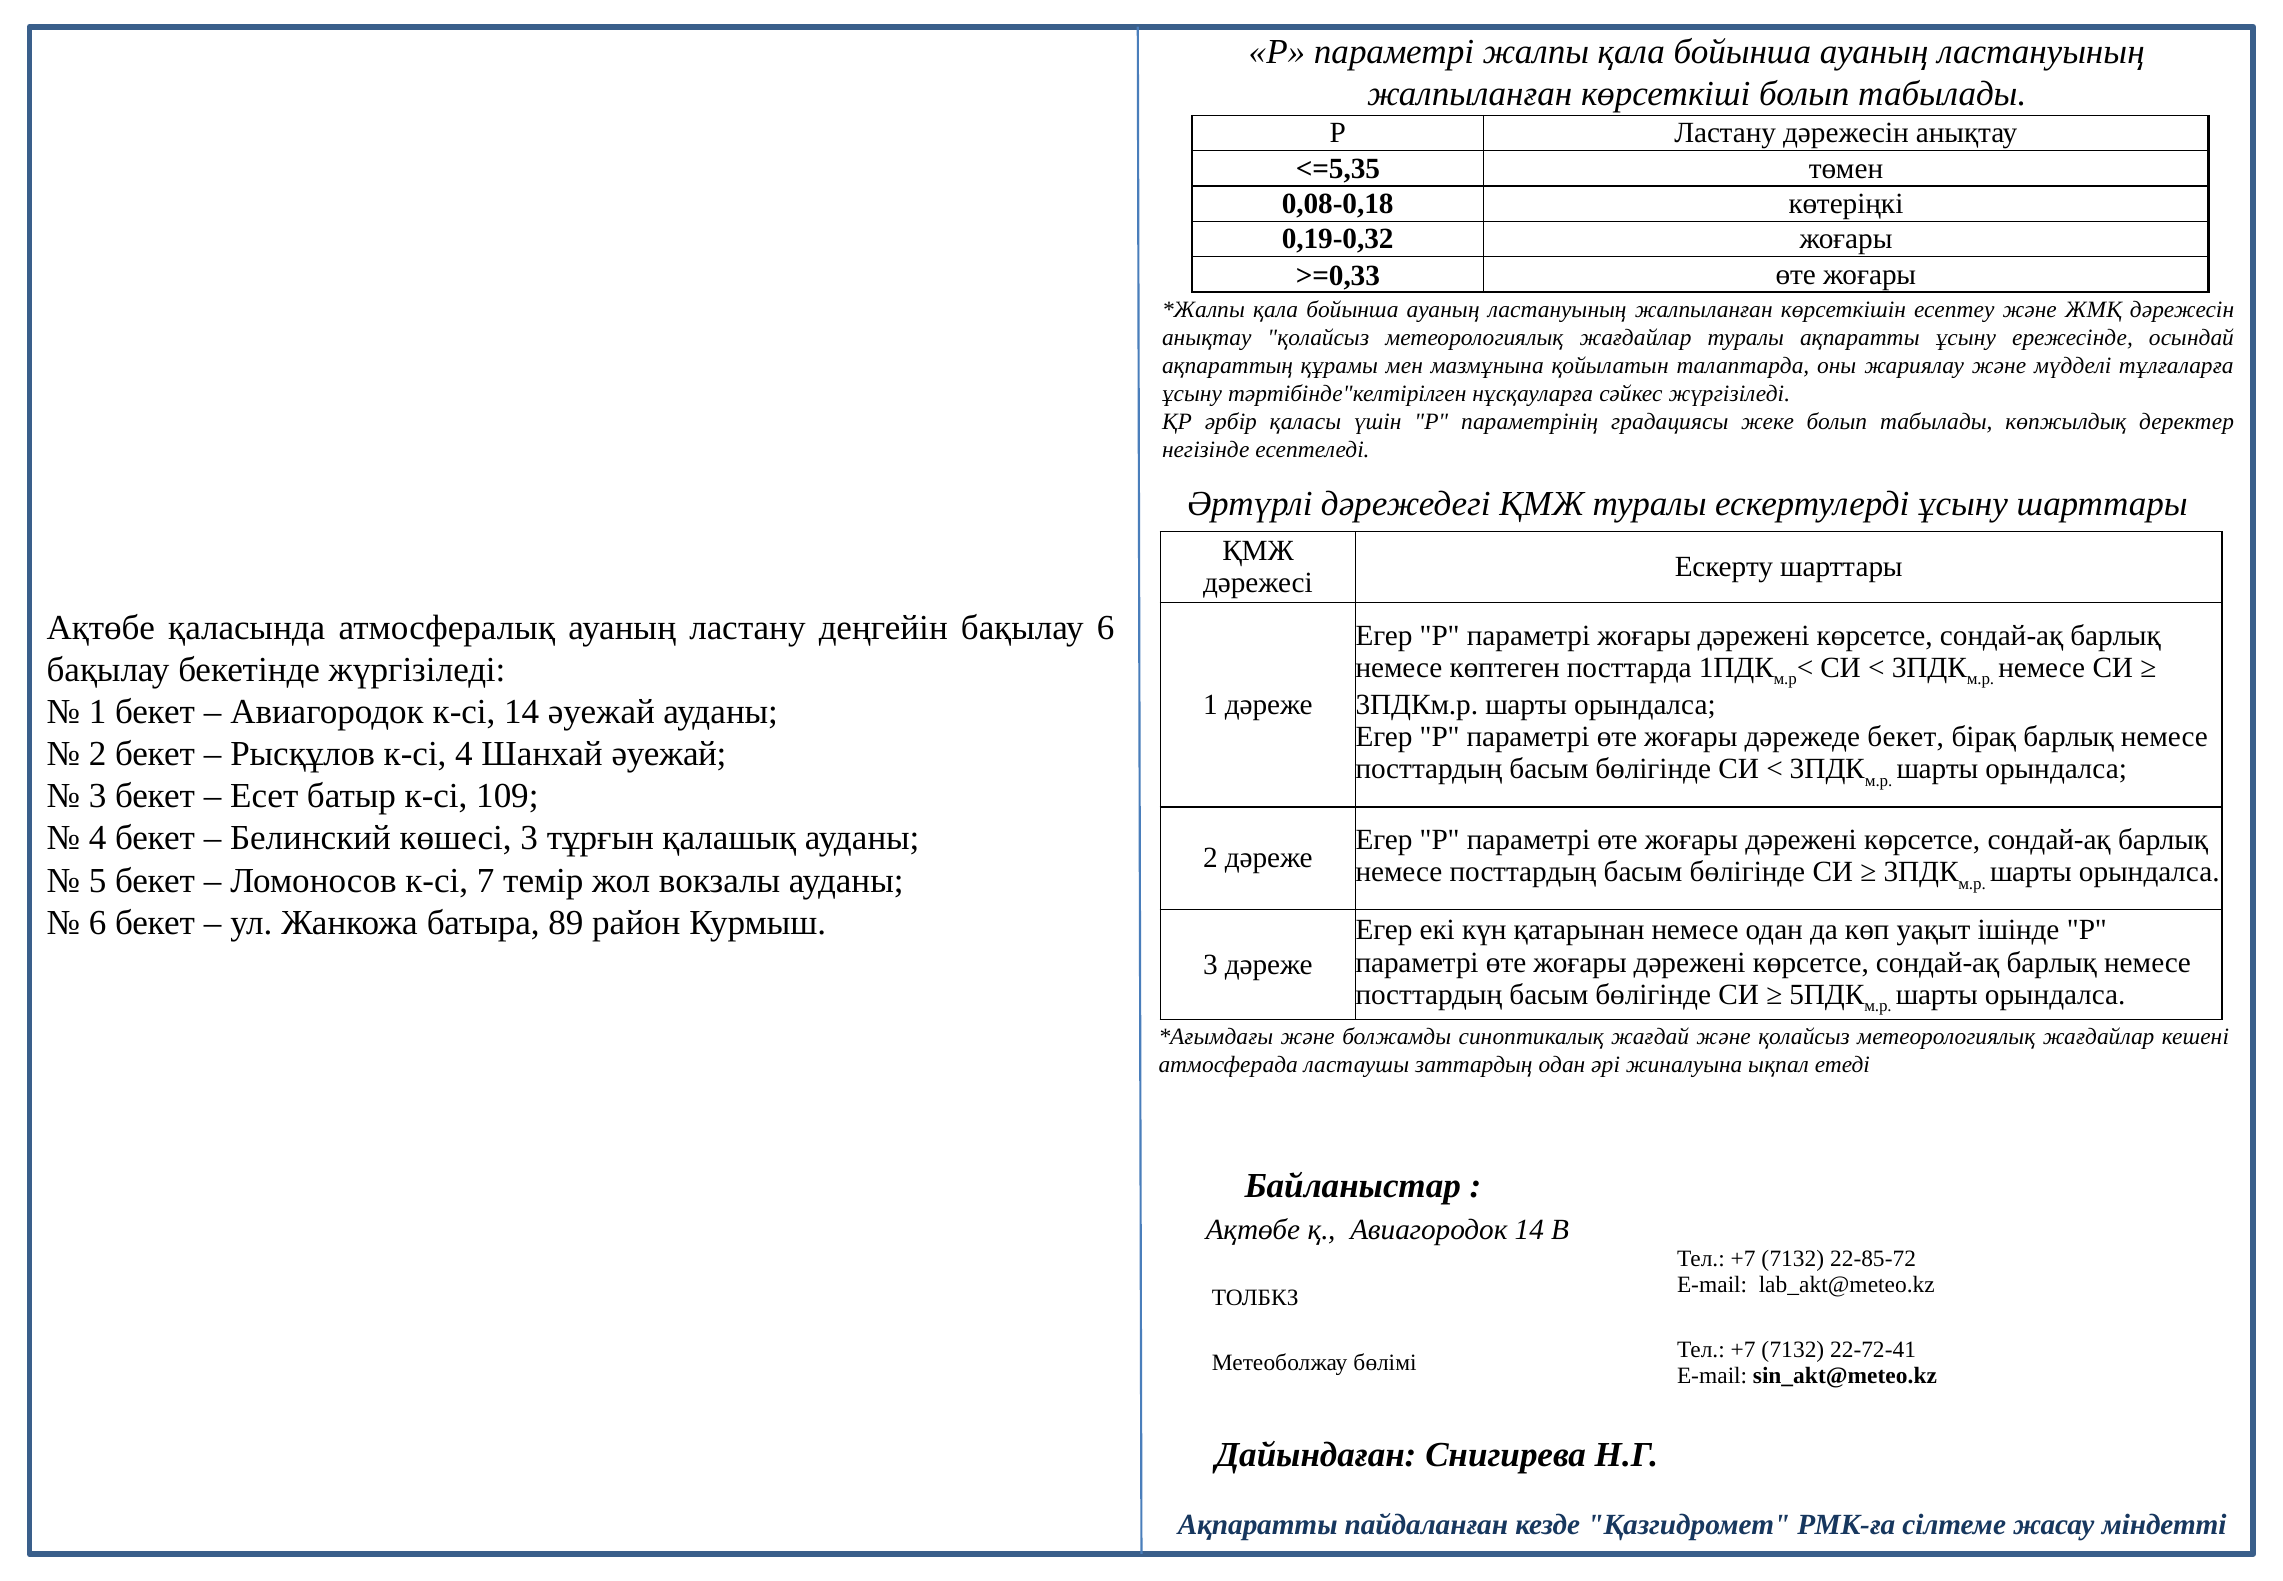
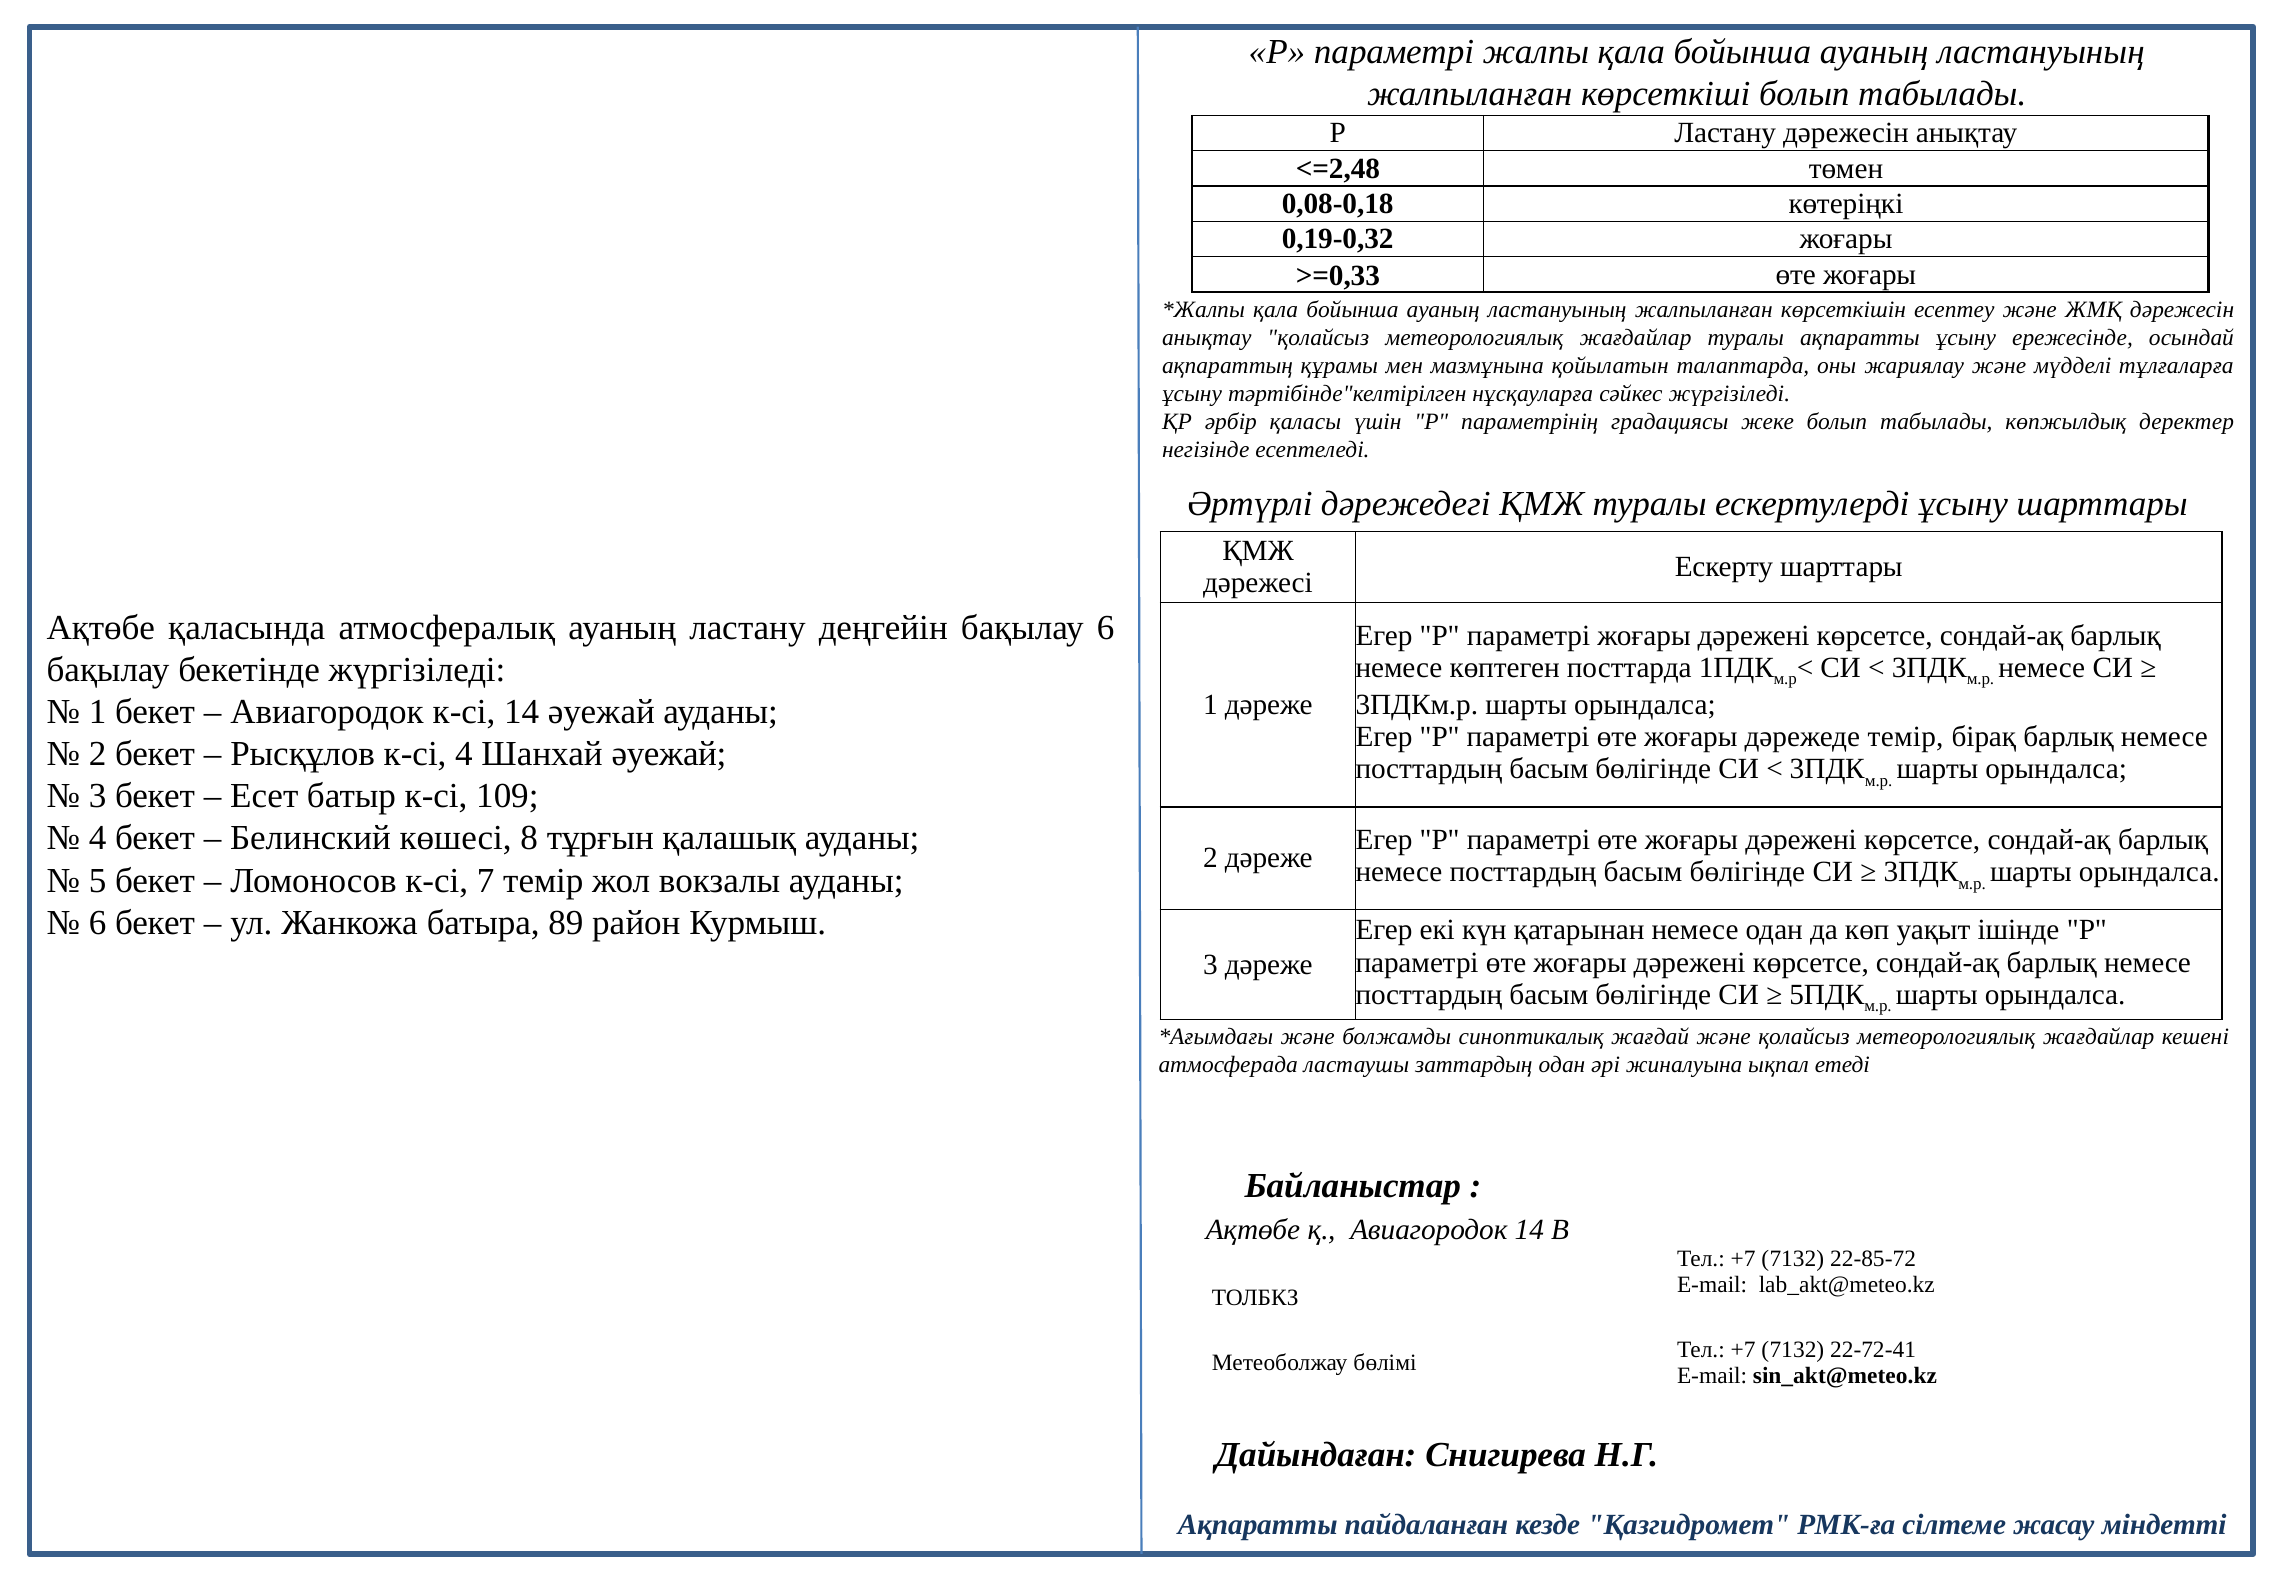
<=5,35: <=5,35 -> <=2,48
дәрежеде бекет: бекет -> темір
көшесі 3: 3 -> 8
